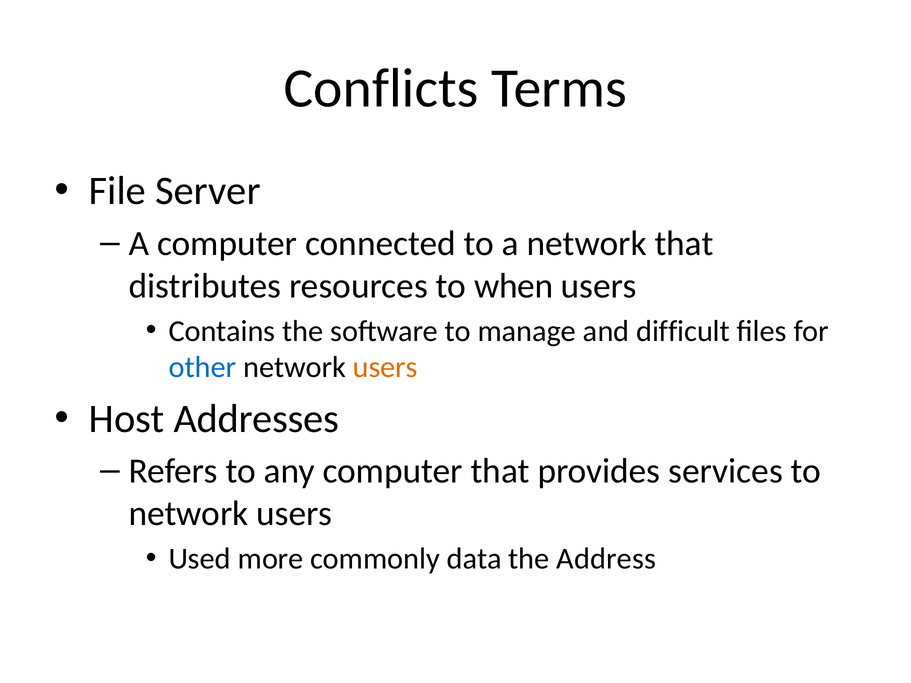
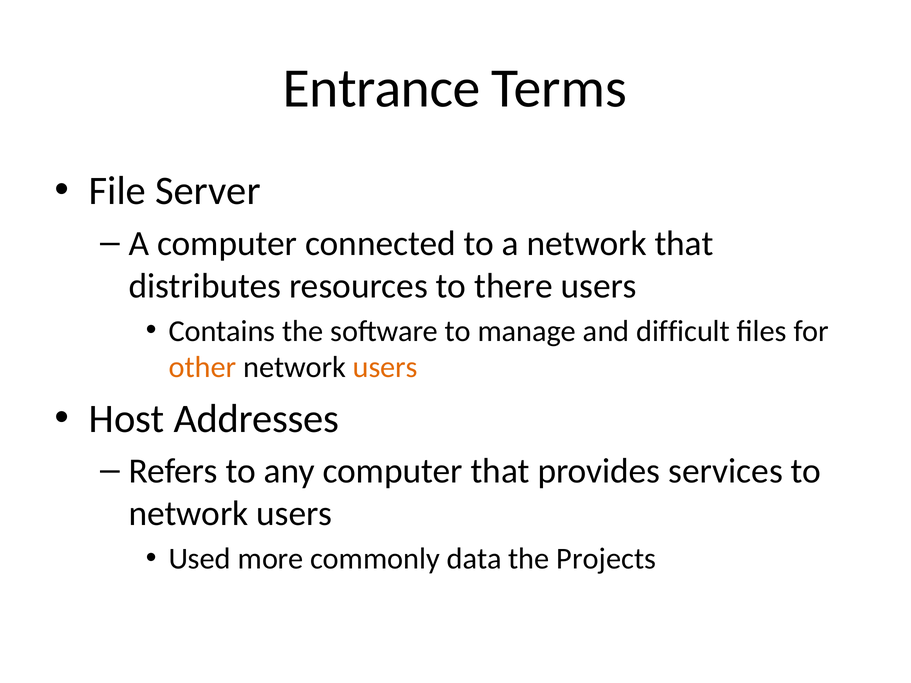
Conflicts: Conflicts -> Entrance
when: when -> there
other colour: blue -> orange
Address: Address -> Projects
